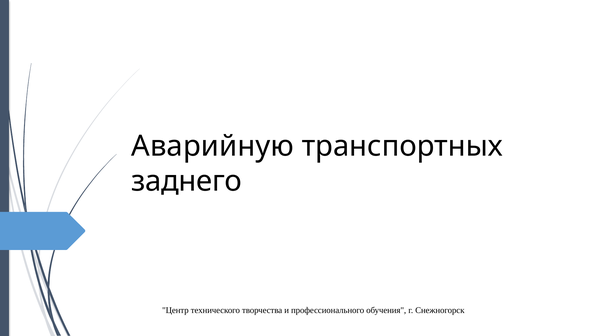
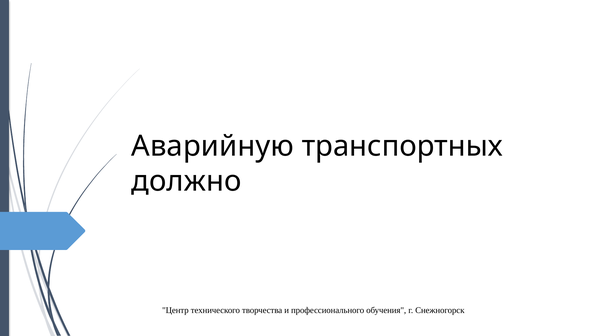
заднего: заднего -> должно
